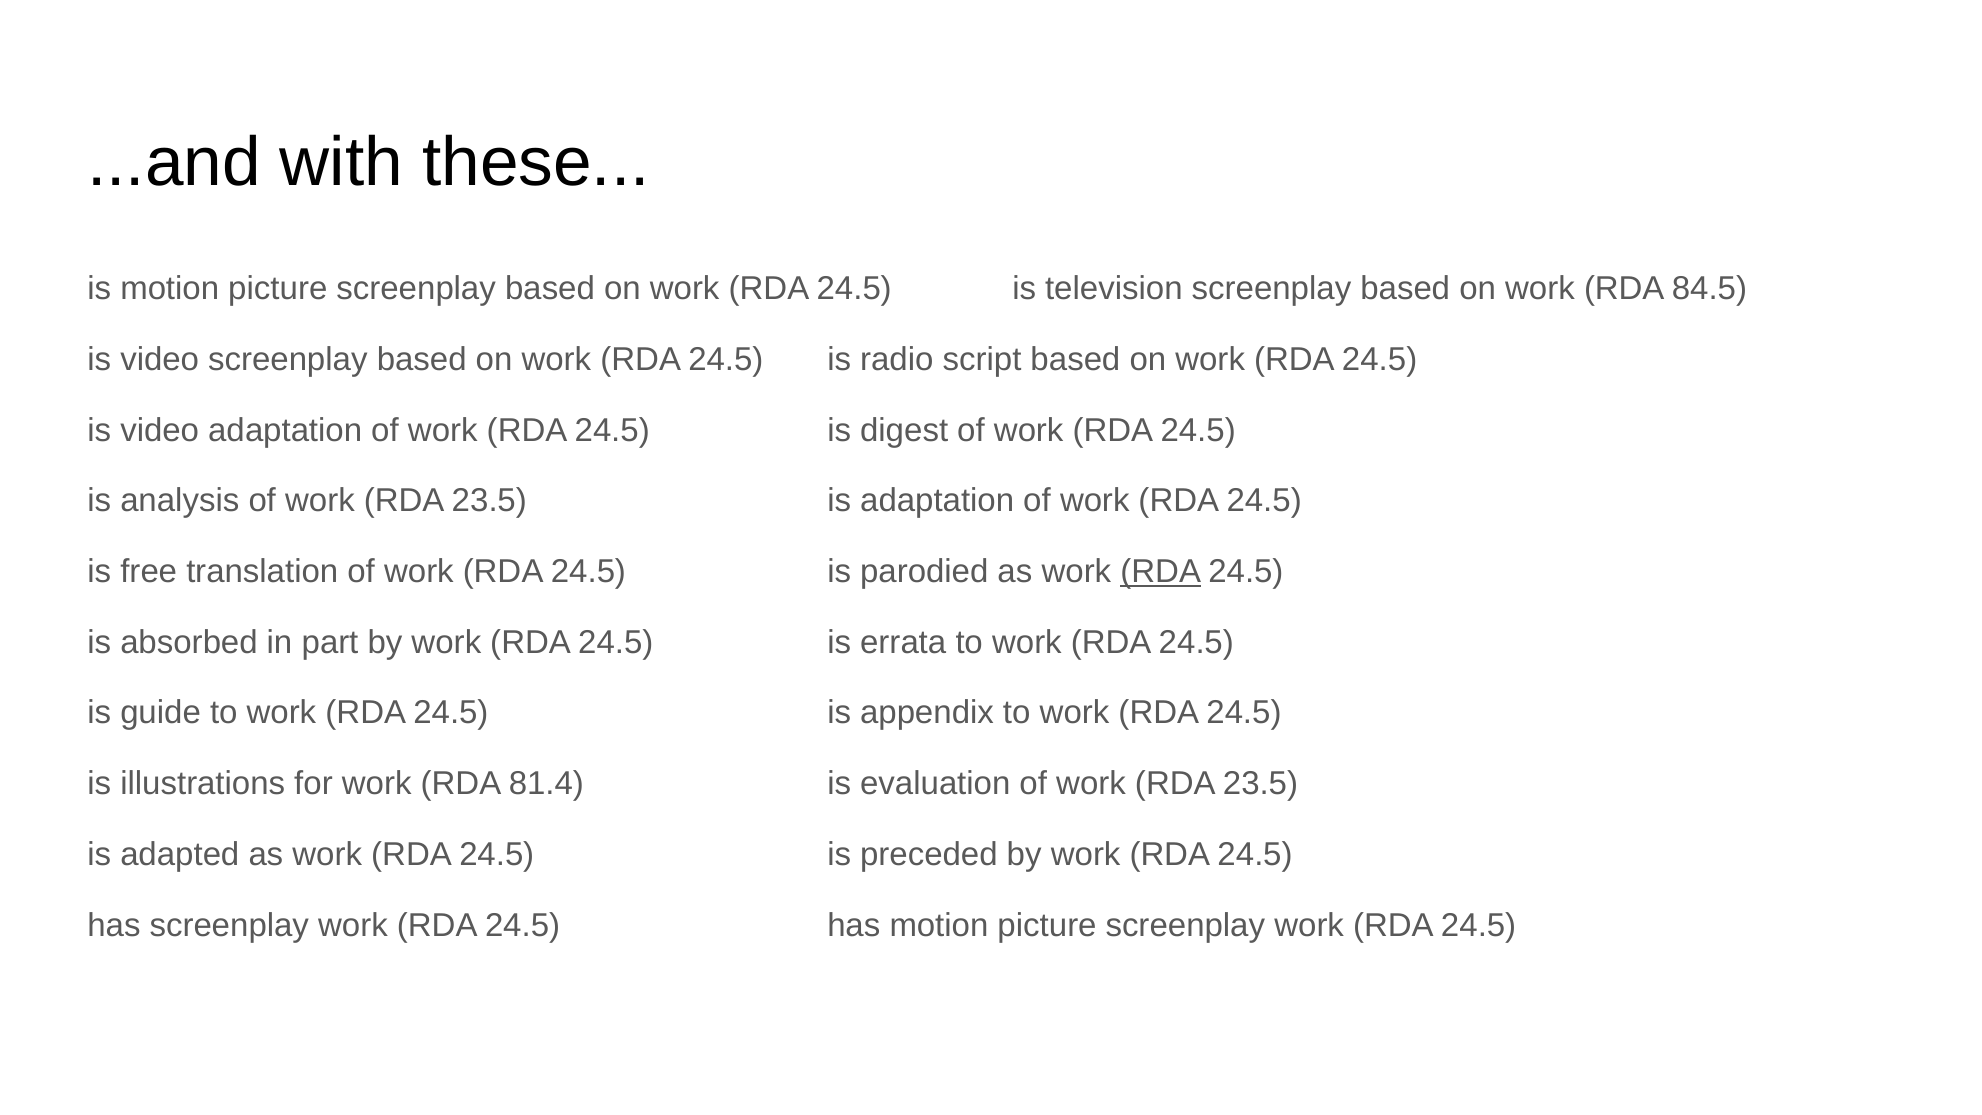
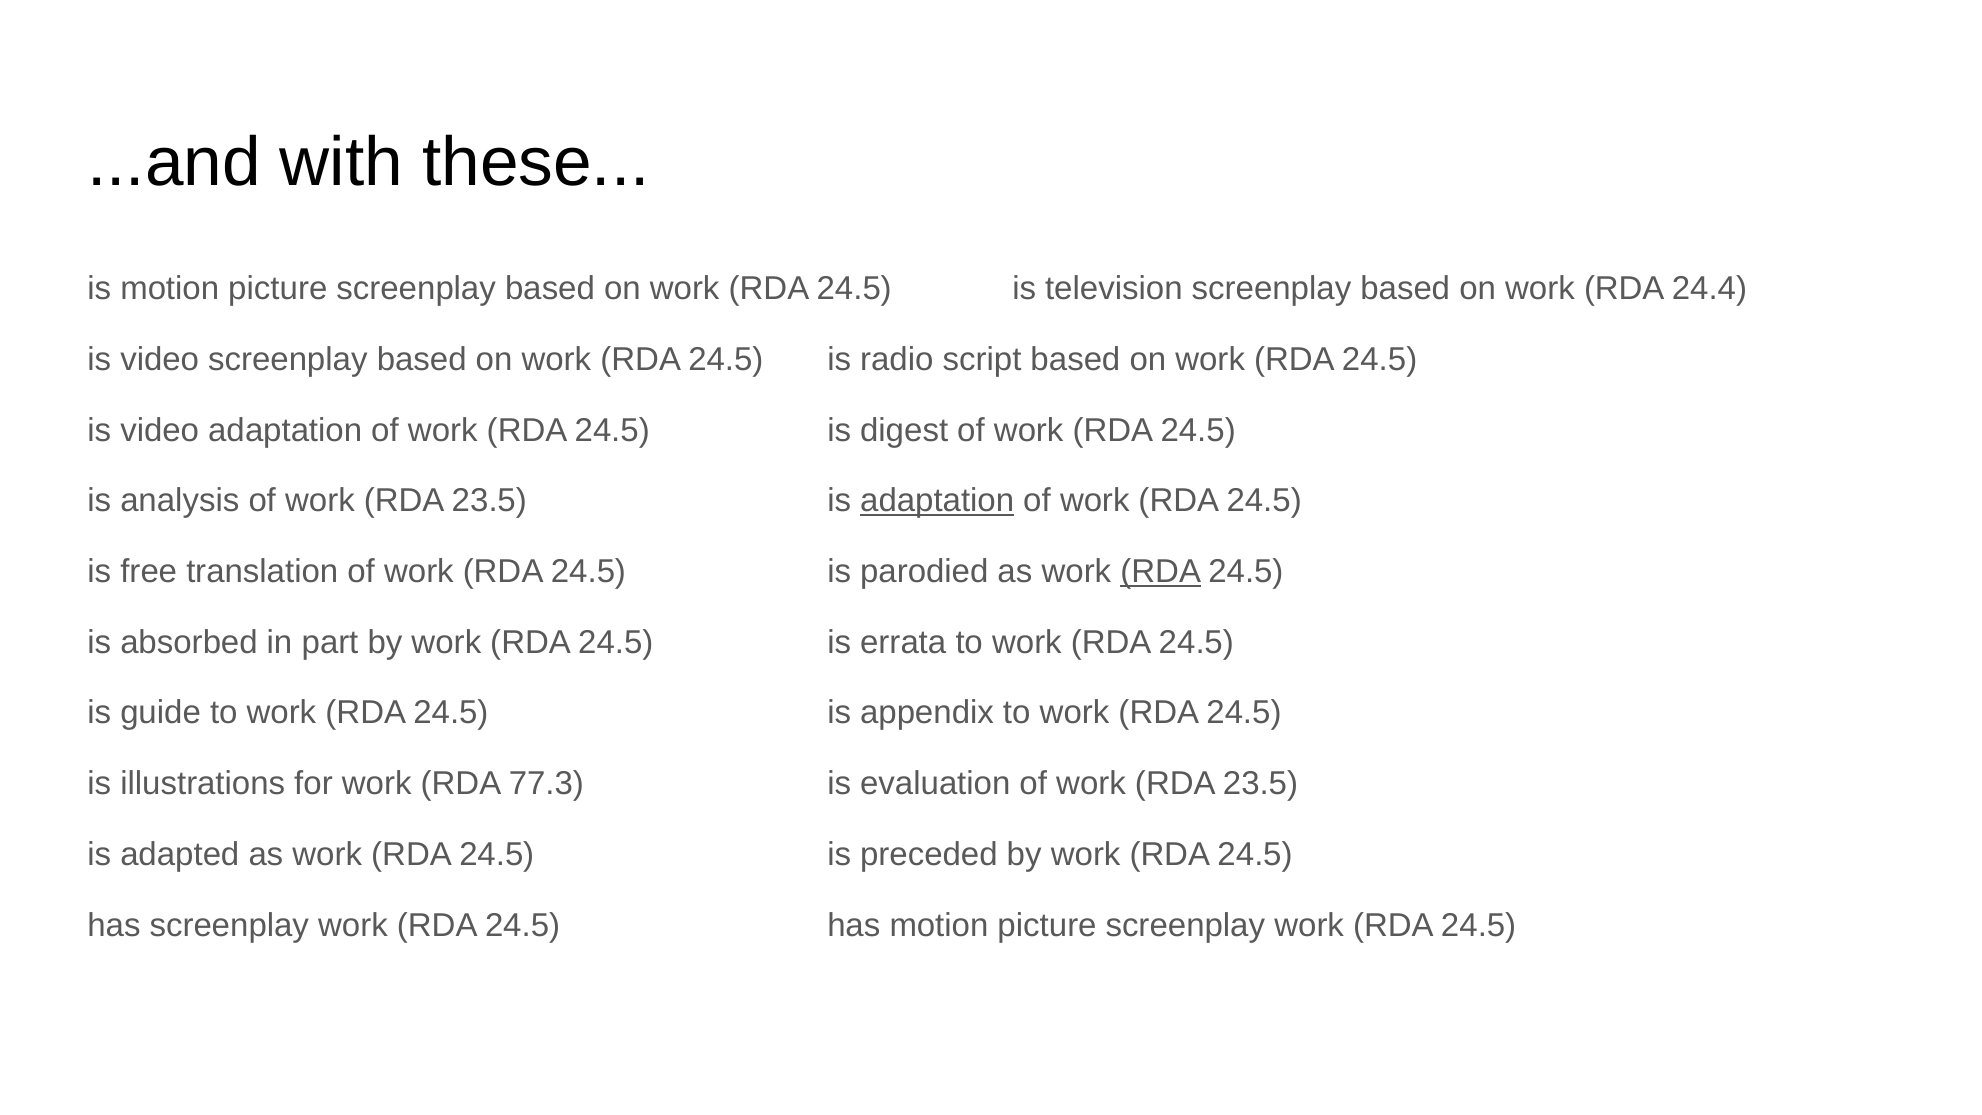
84.5: 84.5 -> 24.4
adaptation at (937, 501) underline: none -> present
81.4: 81.4 -> 77.3
